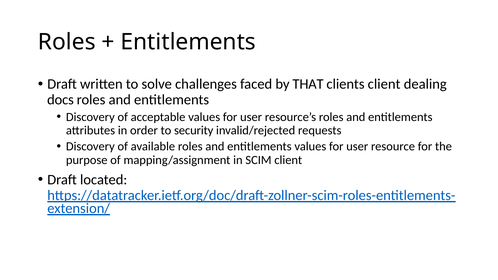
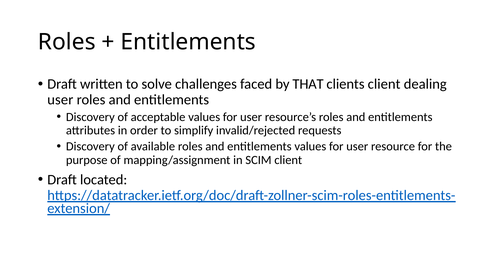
docs at (60, 100): docs -> user
security: security -> simplify
